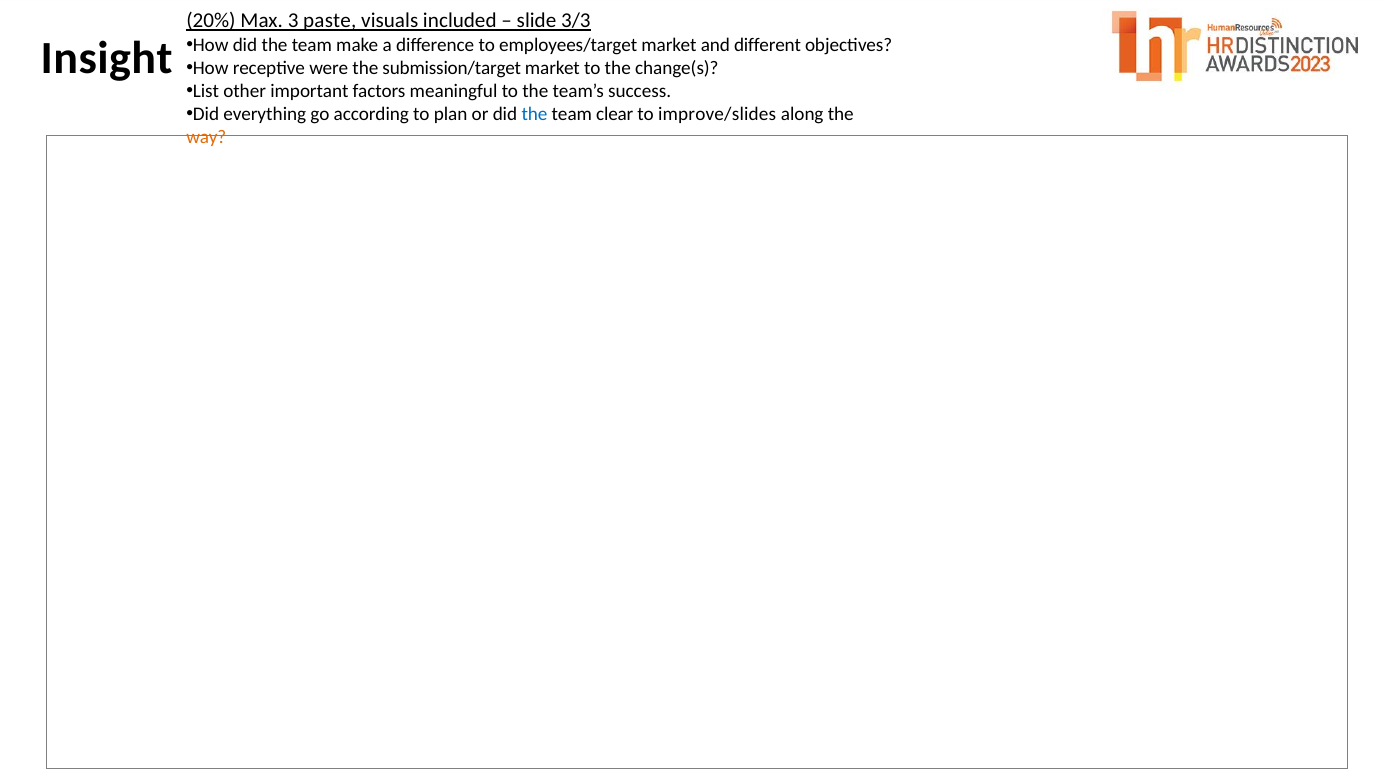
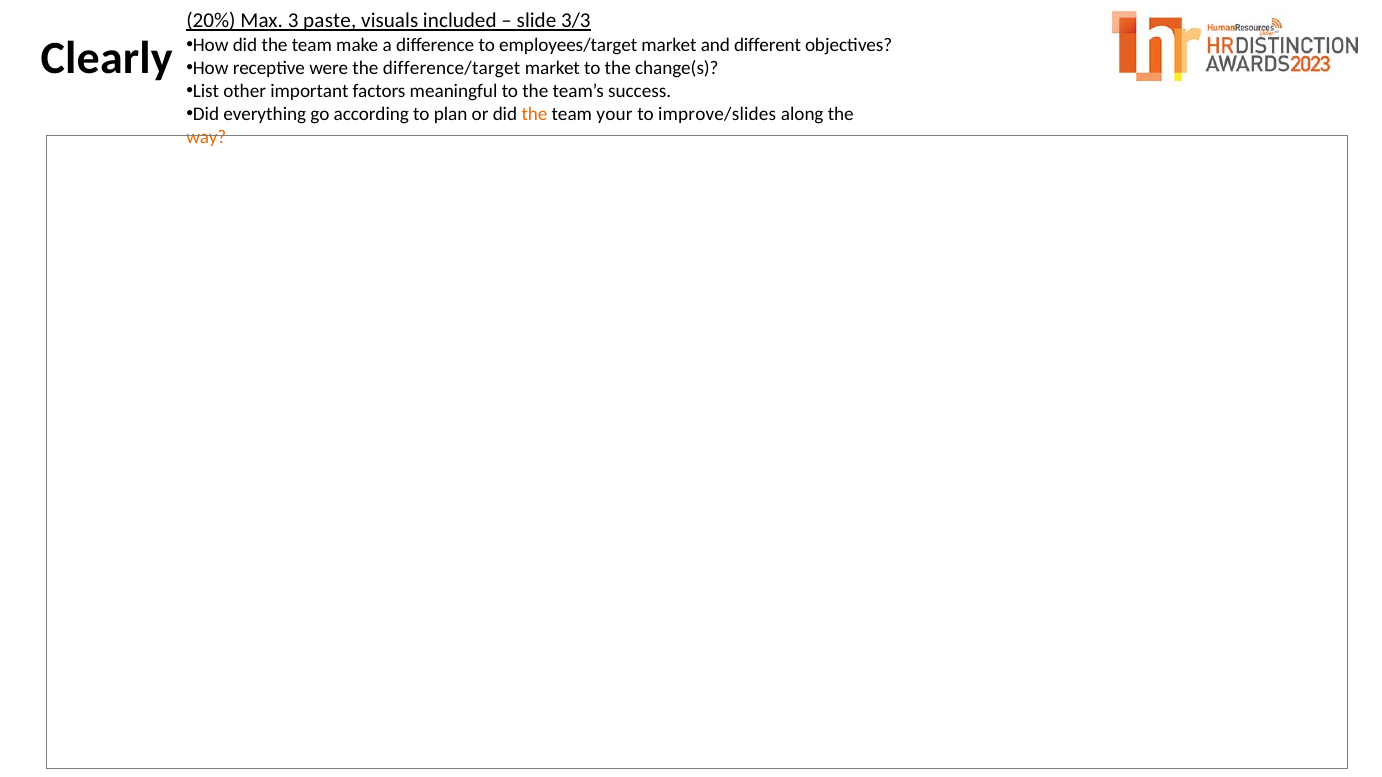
Insight: Insight -> Clearly
submission/target: submission/target -> difference/target
the at (535, 114) colour: blue -> orange
clear: clear -> your
